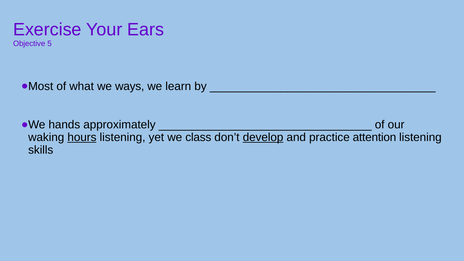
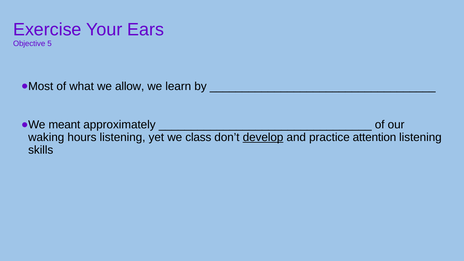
ways: ways -> allow
hands: hands -> meant
hours underline: present -> none
